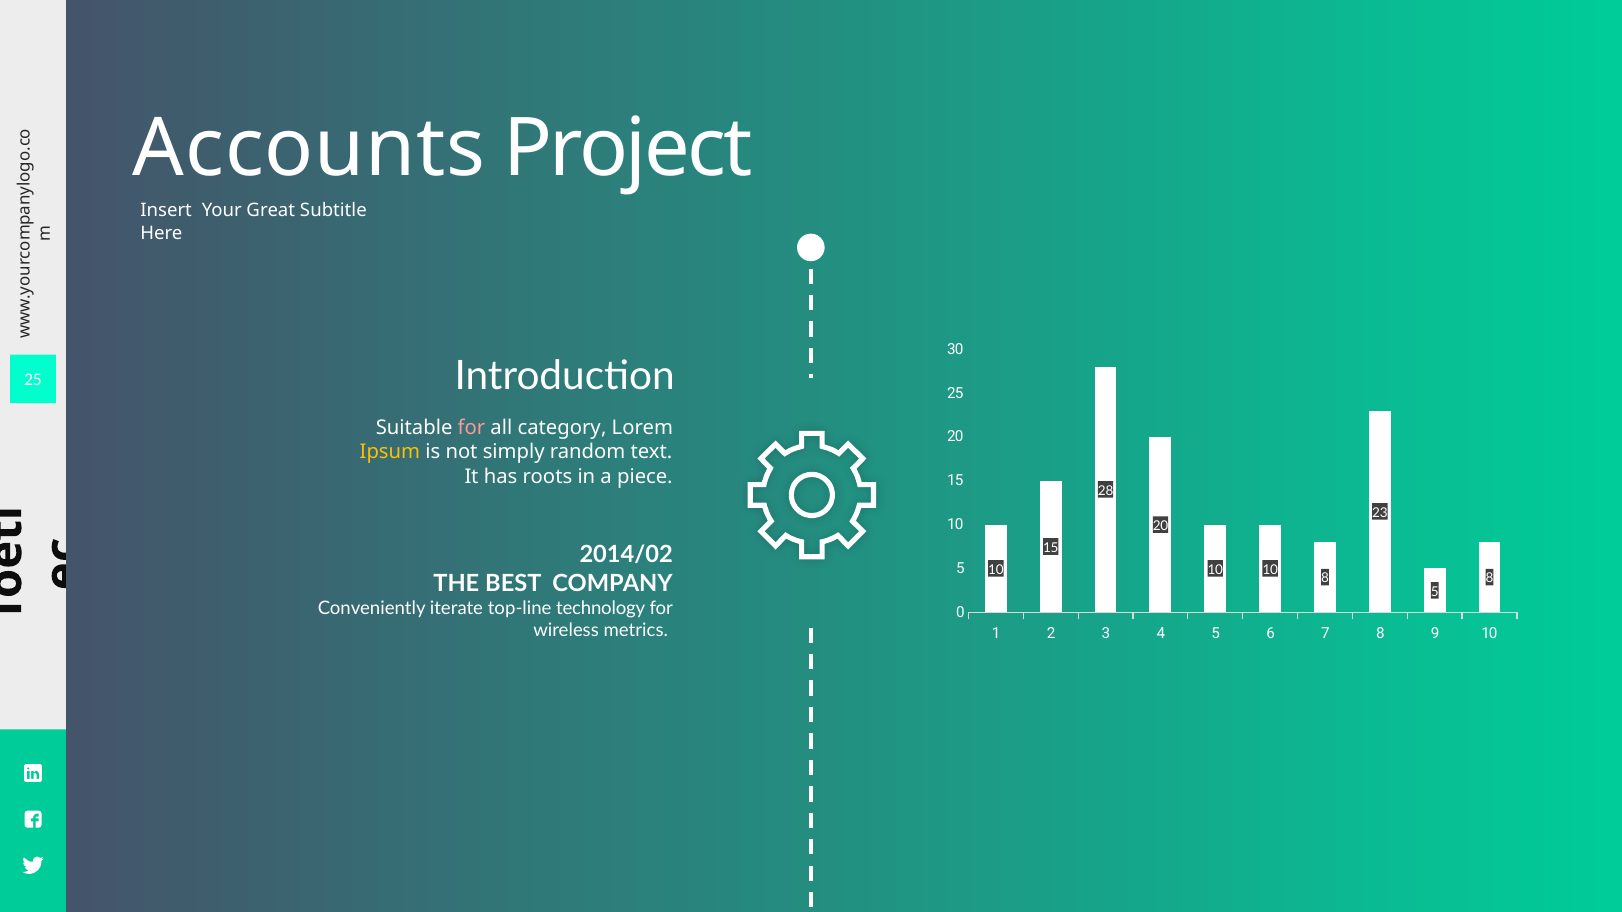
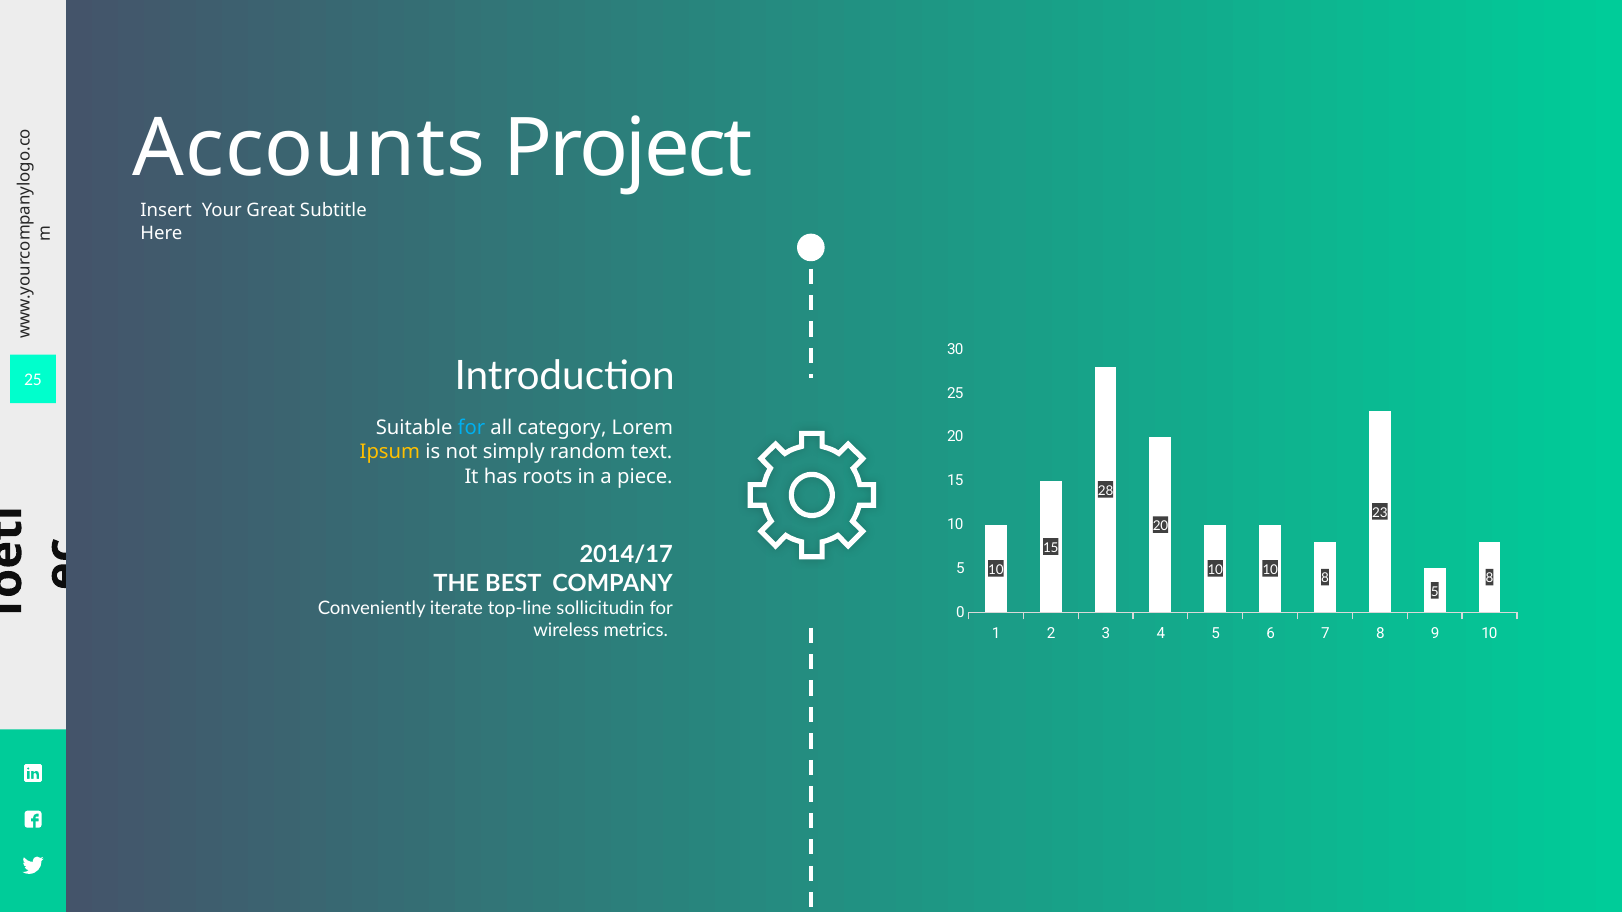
for at (471, 428) colour: pink -> light blue
2014/02: 2014/02 -> 2014/17
technology: technology -> sollicitudin
